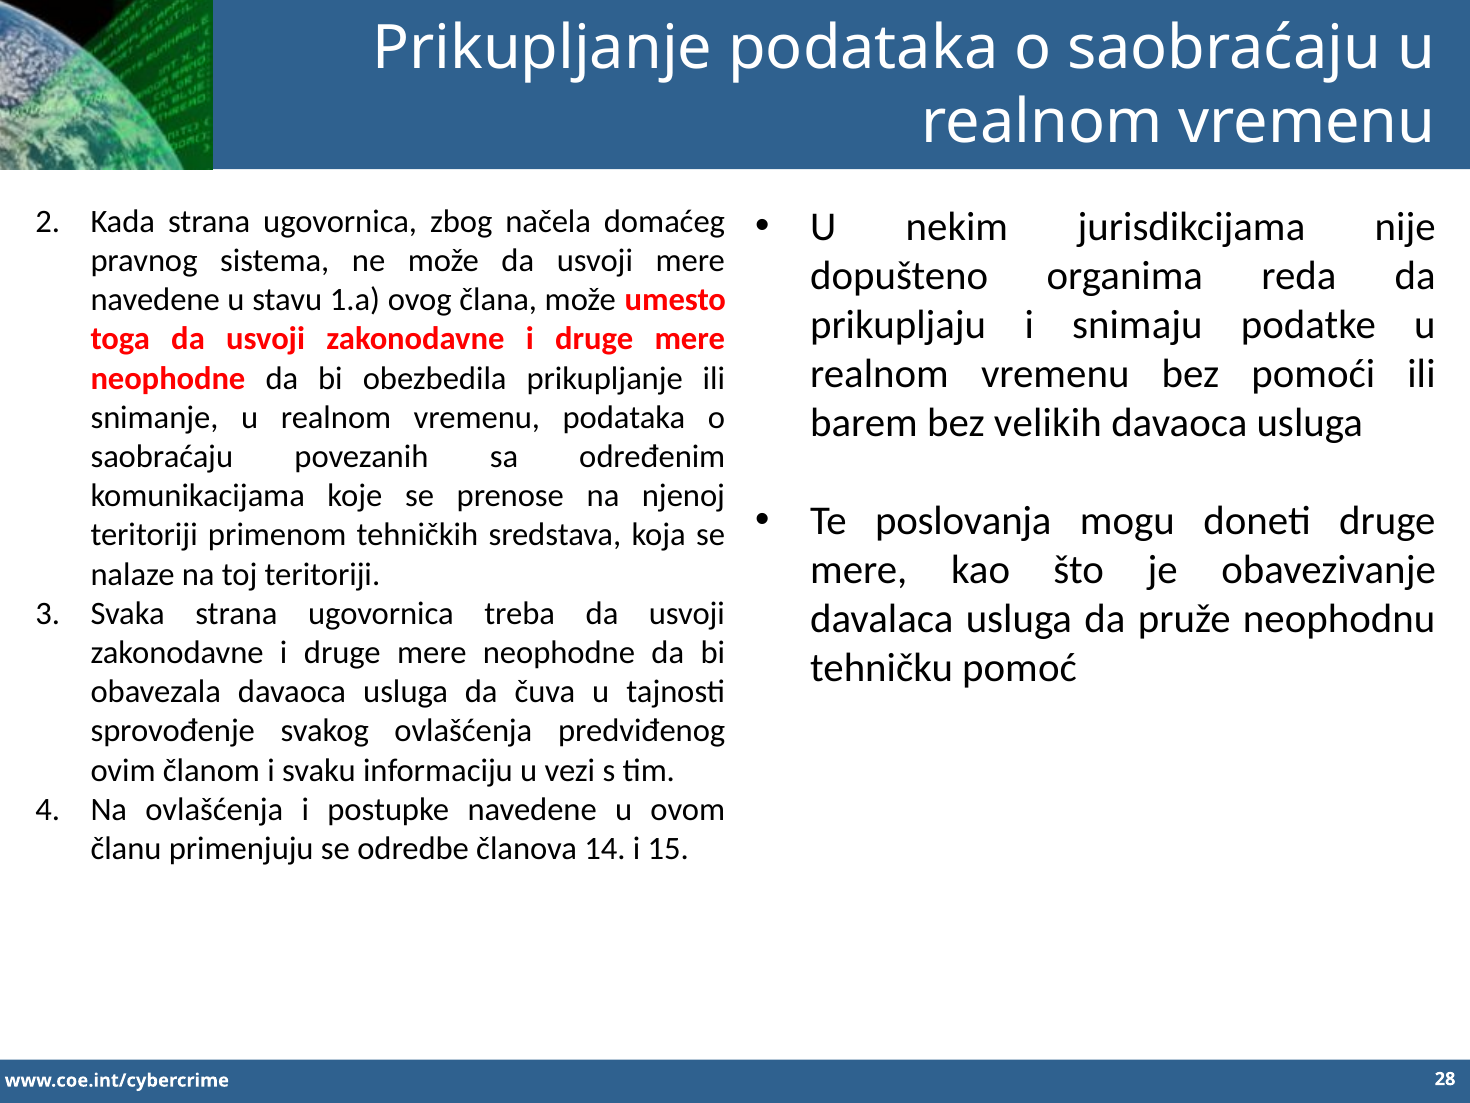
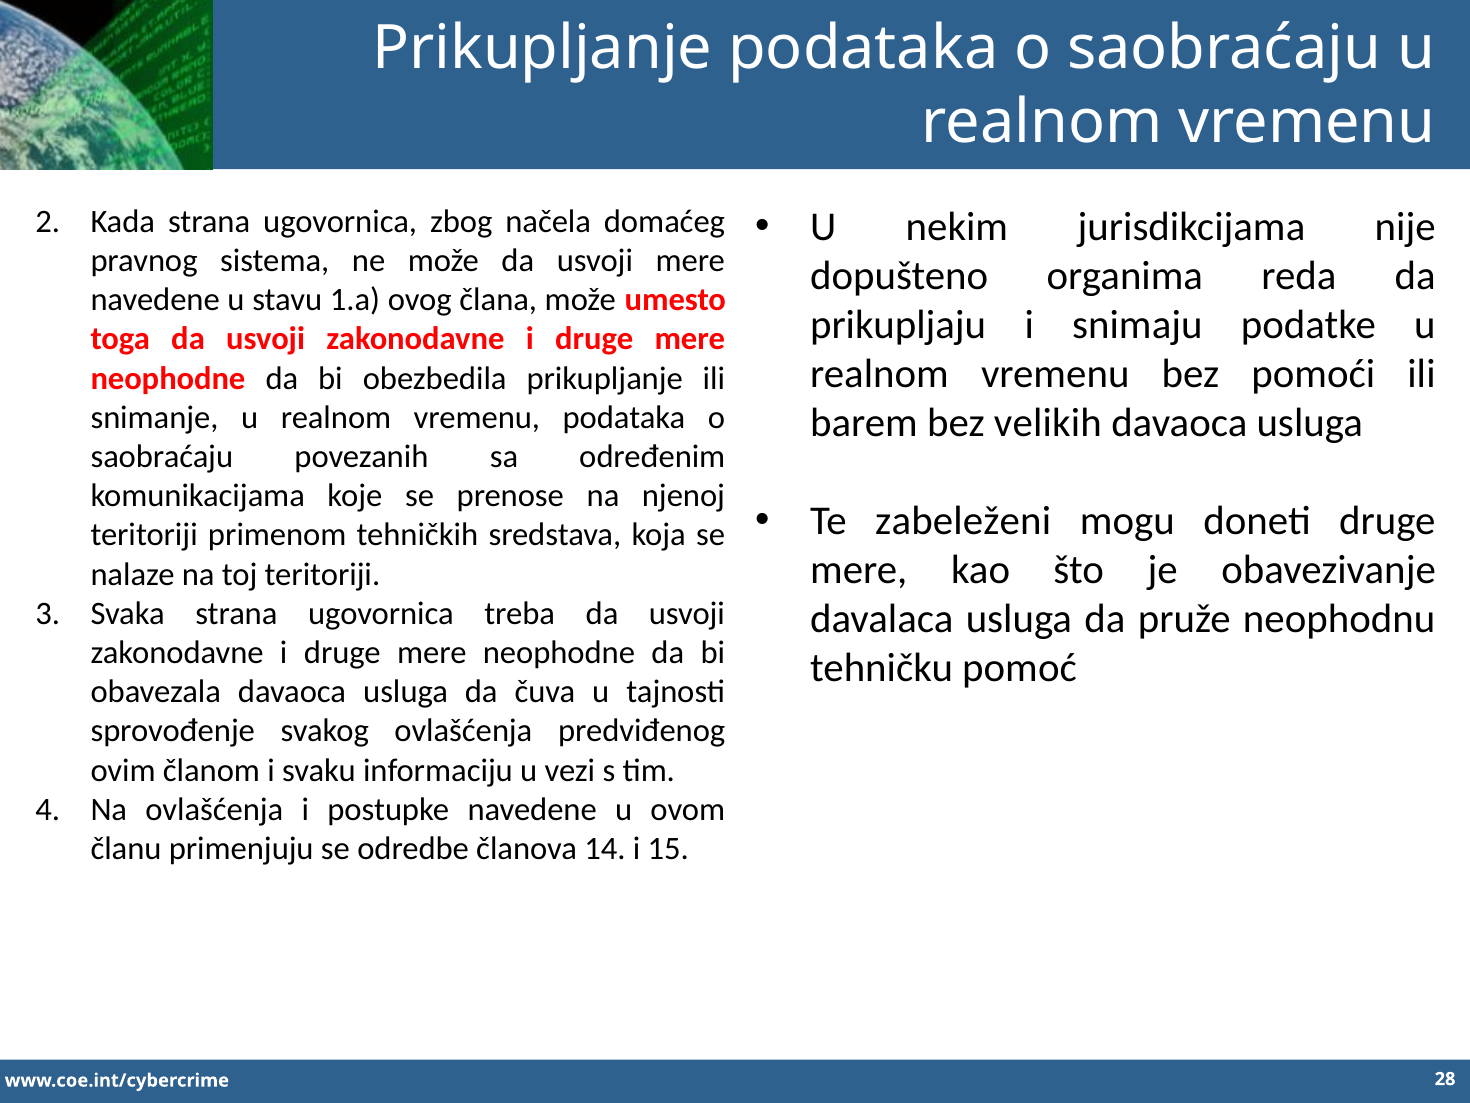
poslovanja: poslovanja -> zabeleženi
